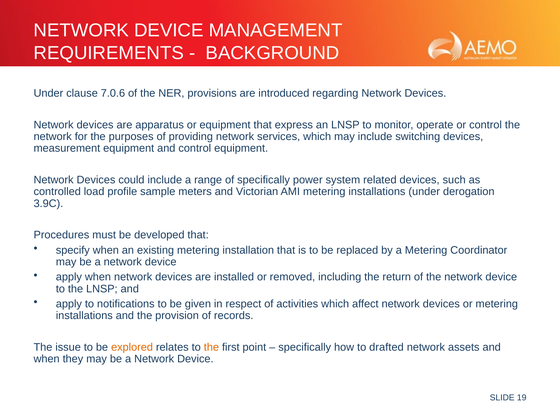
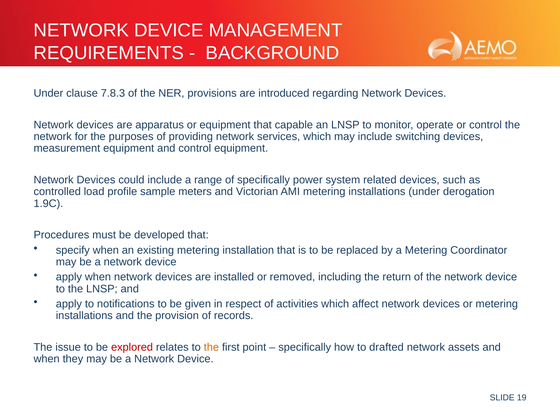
7.0.6: 7.0.6 -> 7.8.3
express: express -> capable
3.9C: 3.9C -> 1.9C
explored colour: orange -> red
